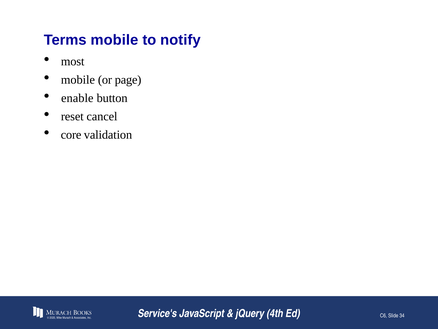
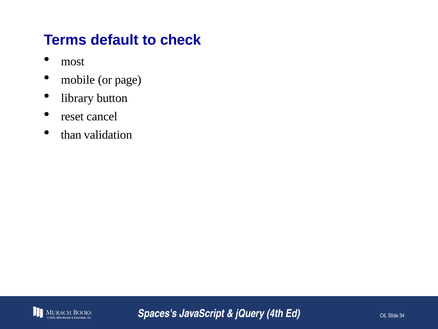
Terms mobile: mobile -> default
notify: notify -> check
enable: enable -> library
core: core -> than
Service's: Service's -> Spaces's
